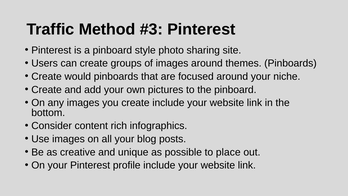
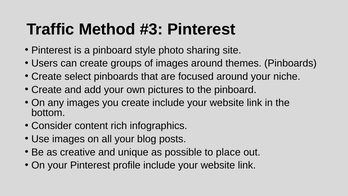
would: would -> select
